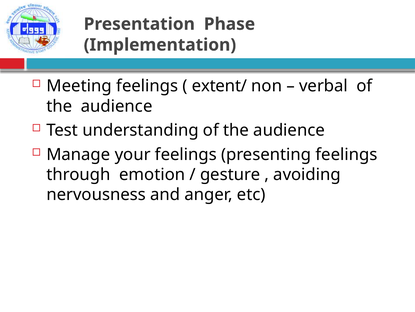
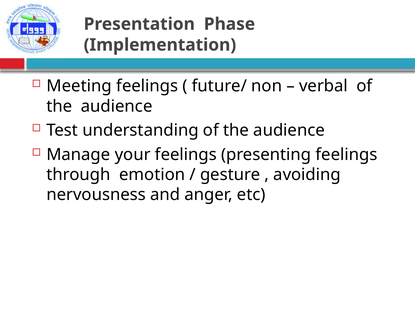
extent/: extent/ -> future/
